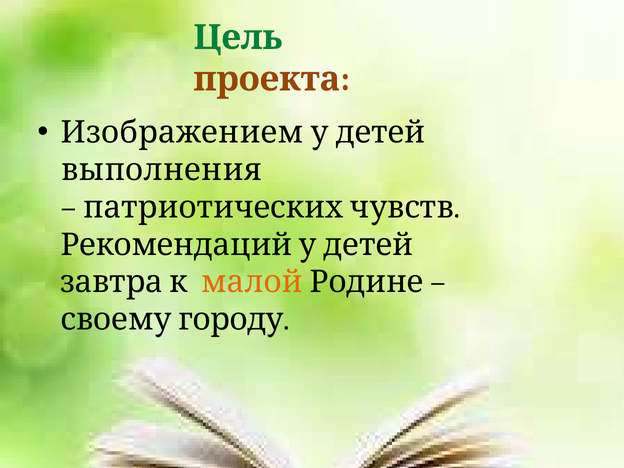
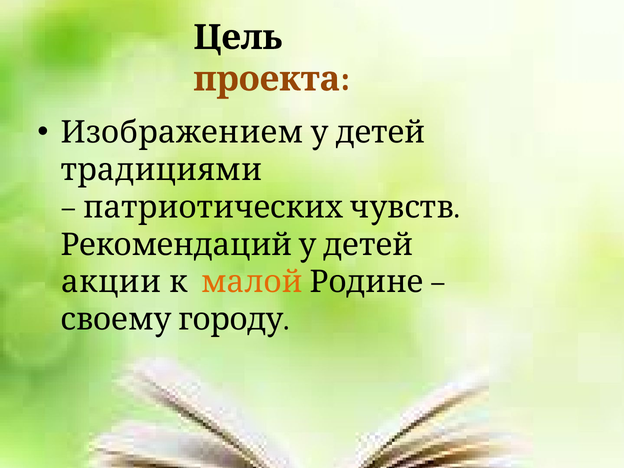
Цель colour: green -> black
выполнения: выполнения -> традициями
завтра: завтра -> акции
